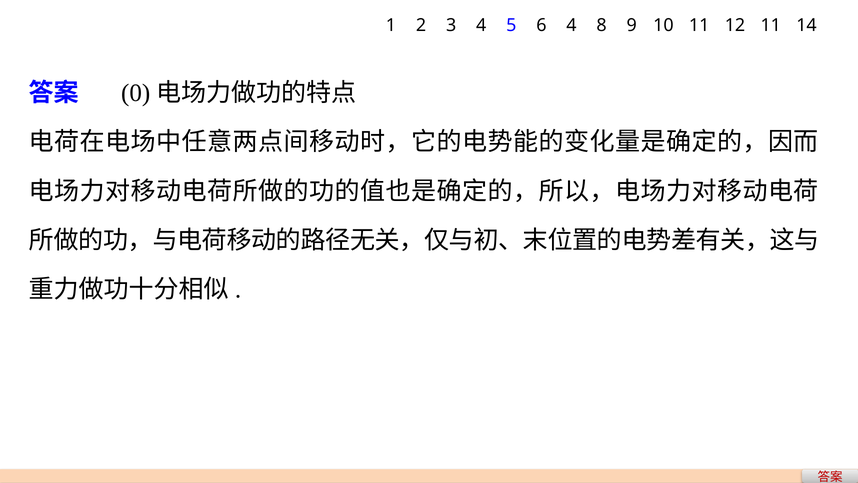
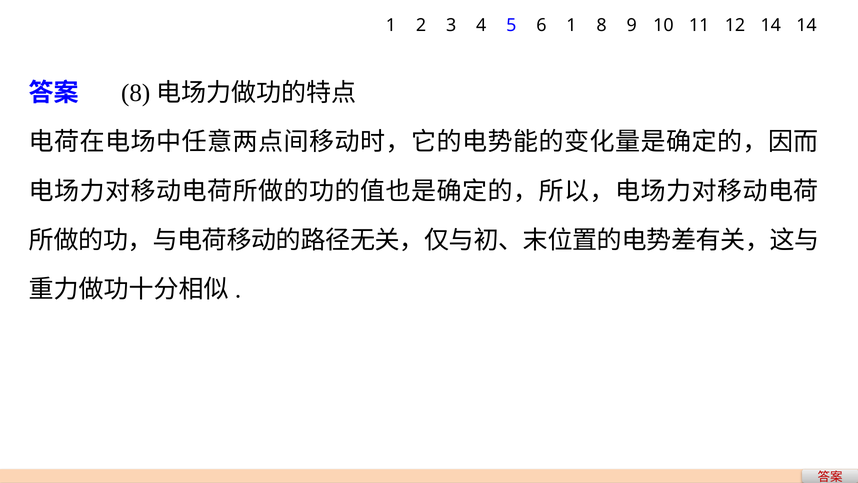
6 4: 4 -> 1
12 11: 11 -> 14
0 at (136, 93): 0 -> 8
